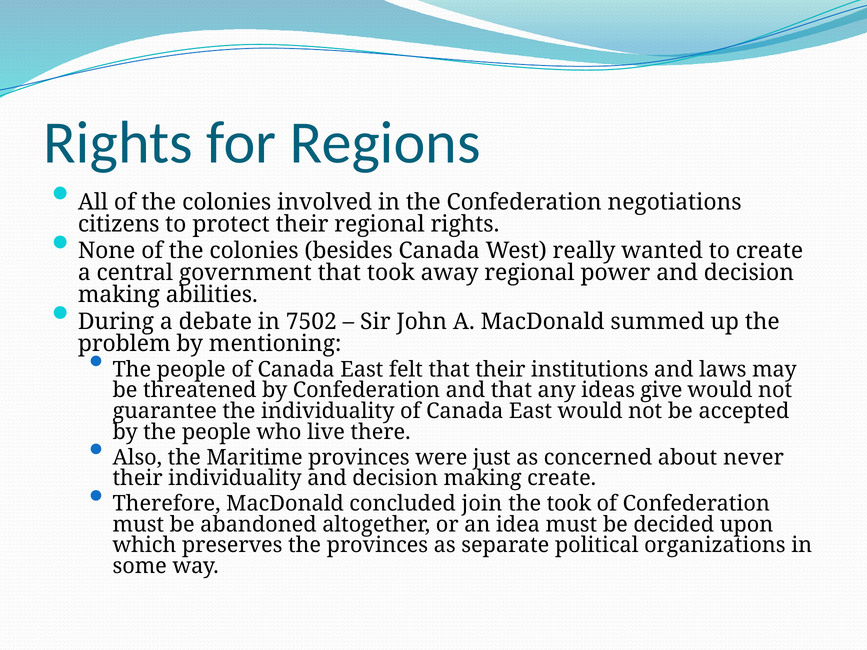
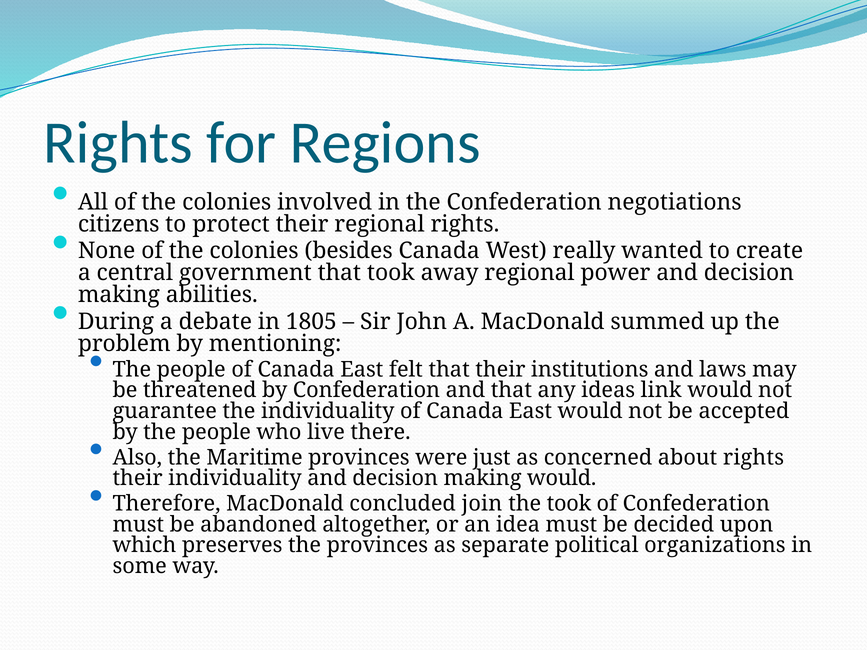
7502: 7502 -> 1805
give: give -> link
about never: never -> rights
making create: create -> would
